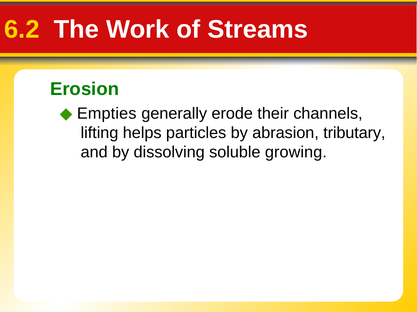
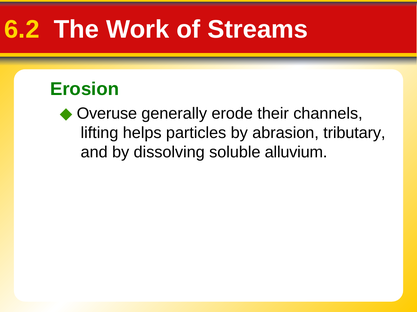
Empties: Empties -> Overuse
growing: growing -> alluvium
